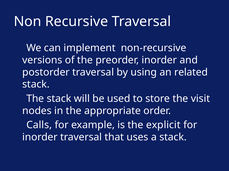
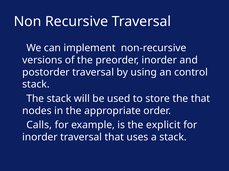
related: related -> control
the visit: visit -> that
